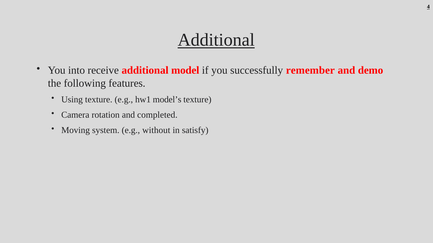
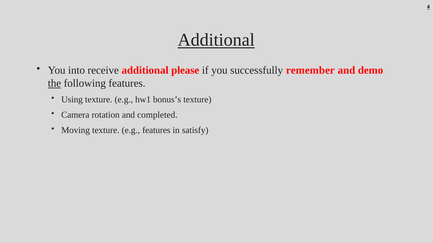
model: model -> please
the underline: none -> present
model’s: model’s -> bonus’s
Moving system: system -> texture
e.g without: without -> features
